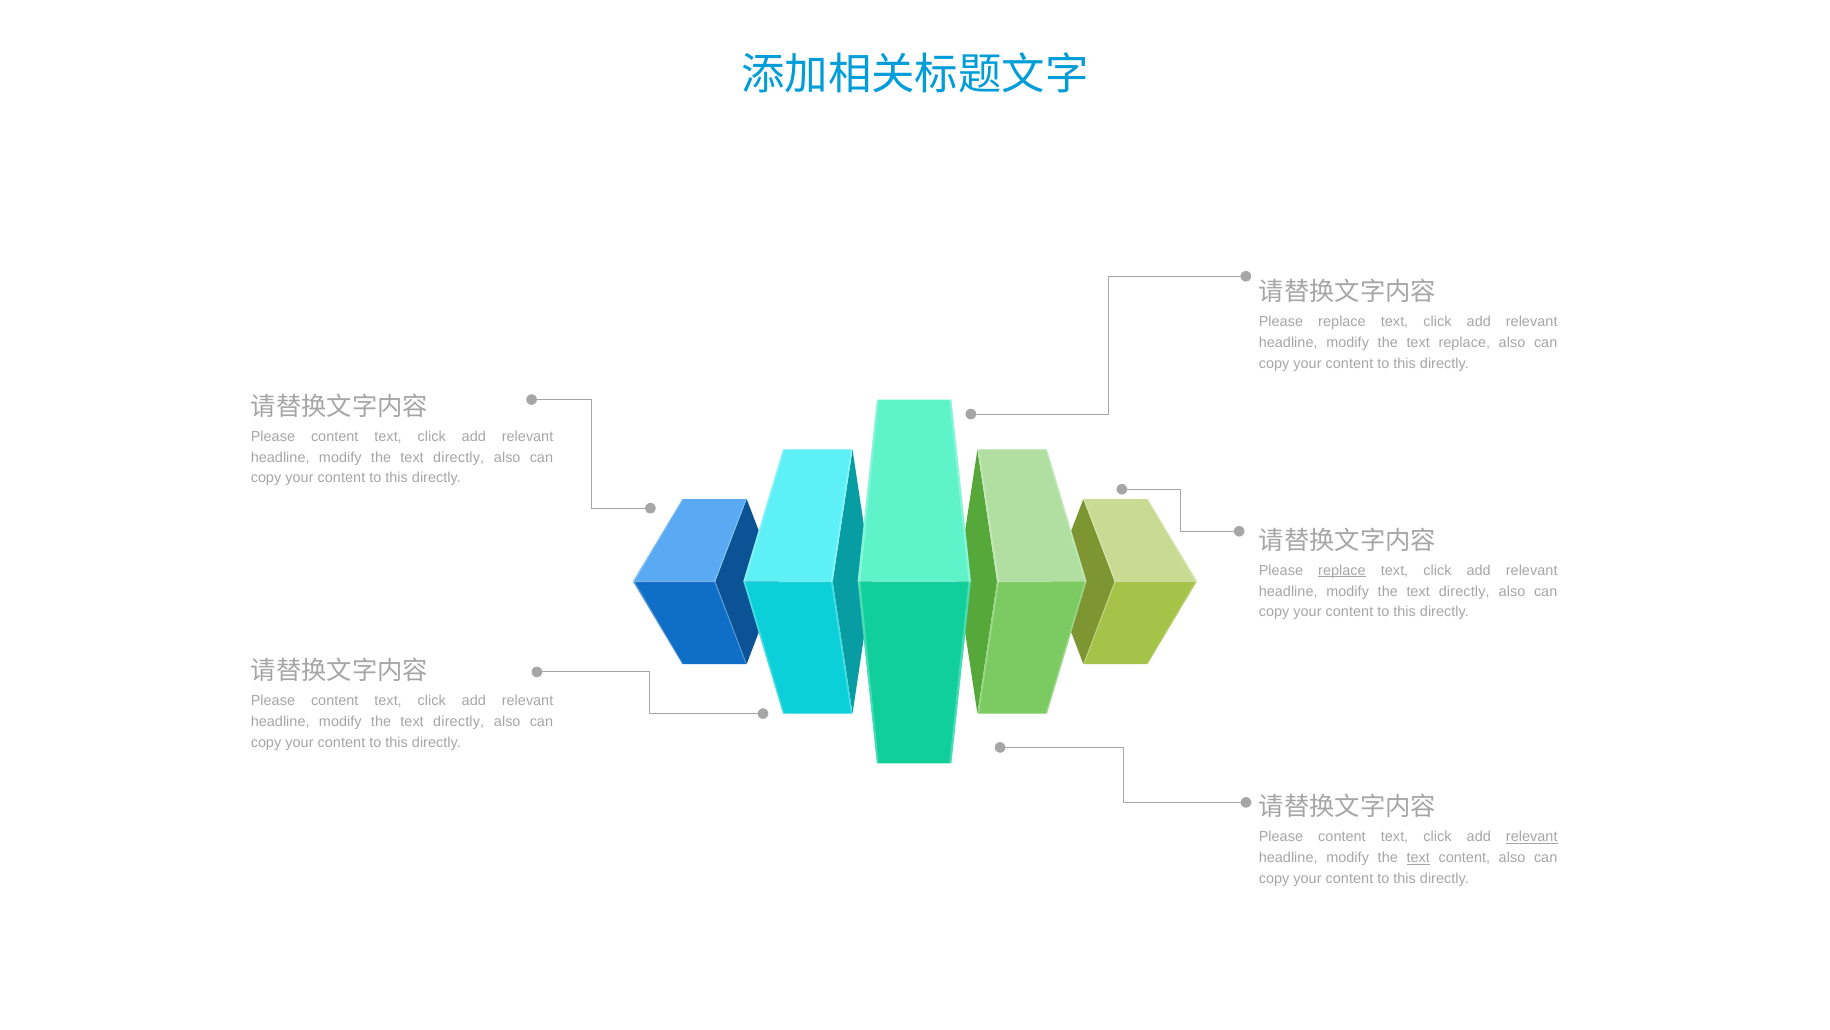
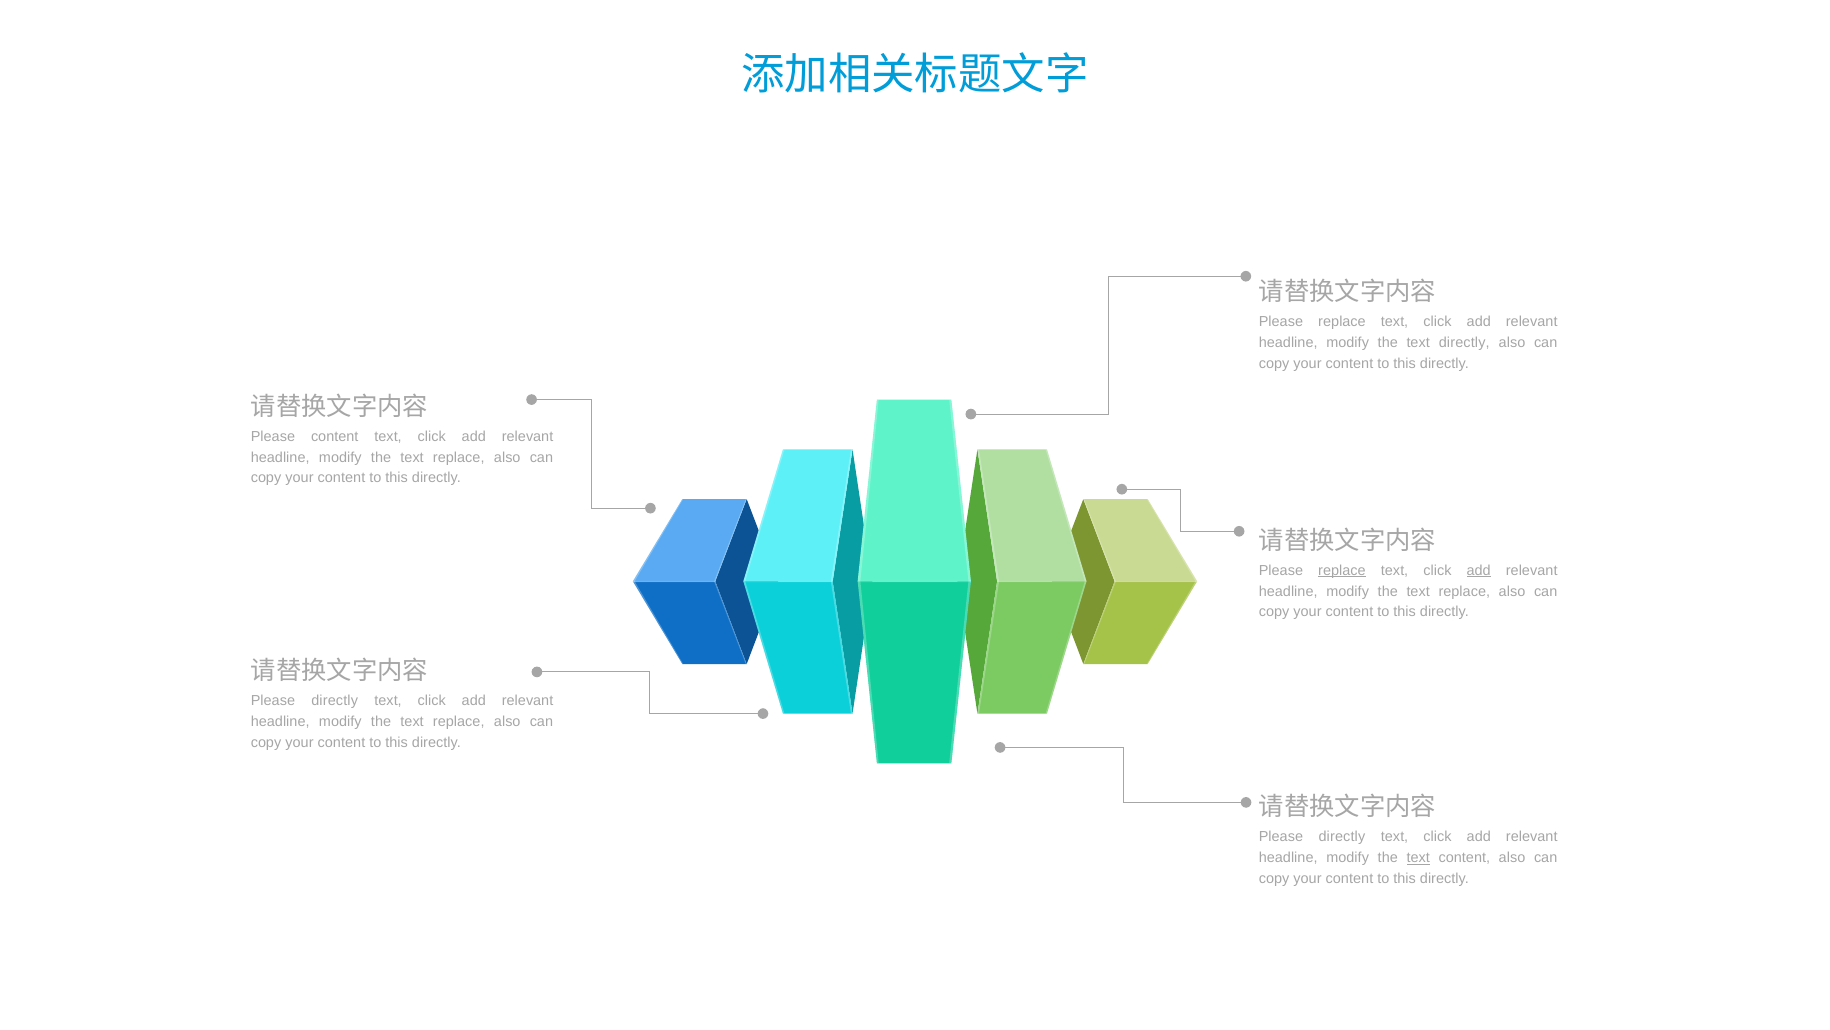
text replace: replace -> directly
directly at (459, 457): directly -> replace
add at (1479, 570) underline: none -> present
directly at (1464, 591): directly -> replace
content at (335, 701): content -> directly
directly at (459, 721): directly -> replace
content at (1342, 836): content -> directly
relevant at (1532, 836) underline: present -> none
